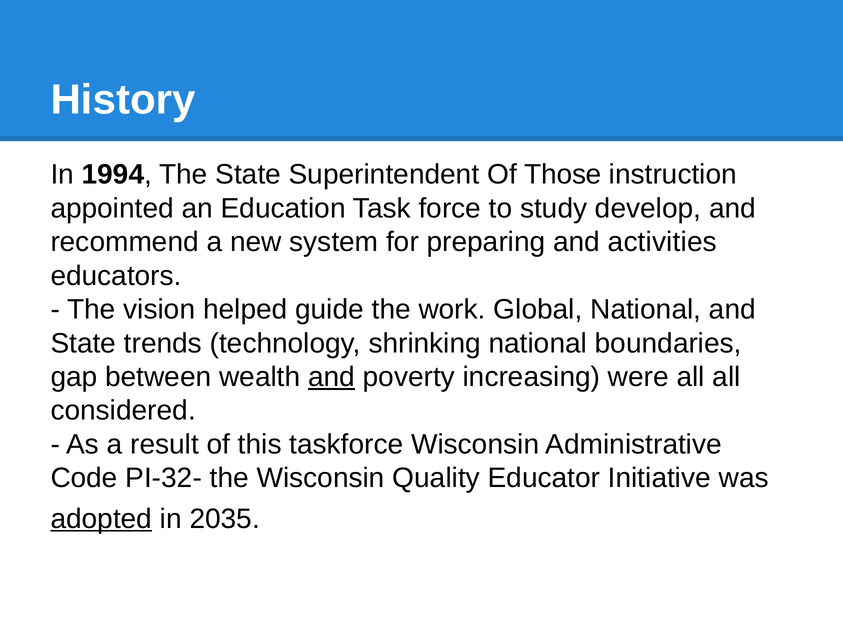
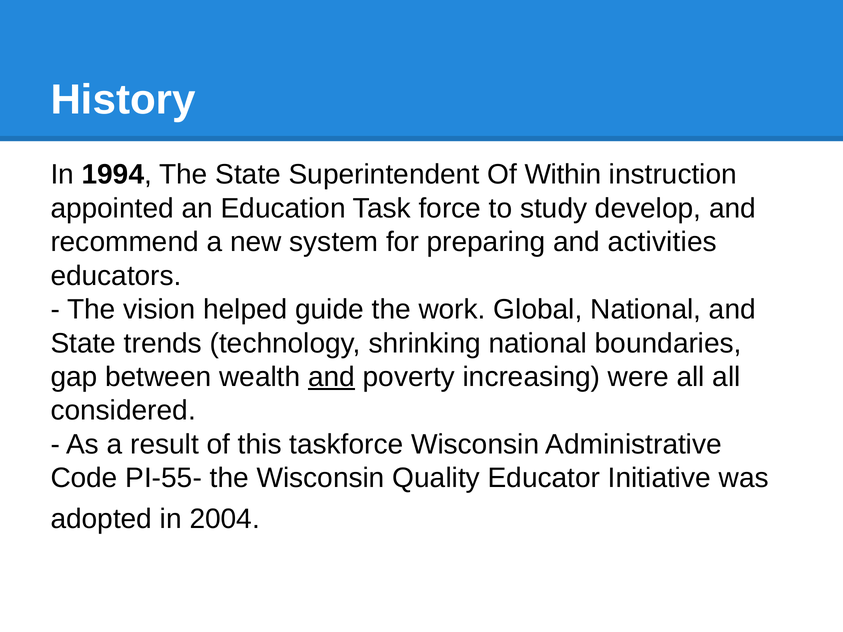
Those: Those -> Within
PI-32-: PI-32- -> PI-55-
adopted underline: present -> none
2035: 2035 -> 2004
